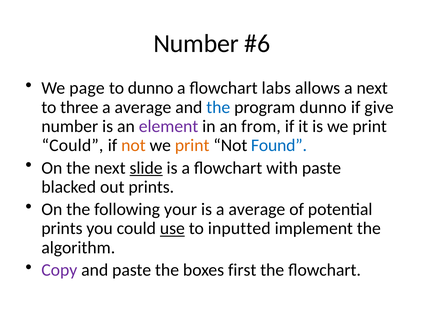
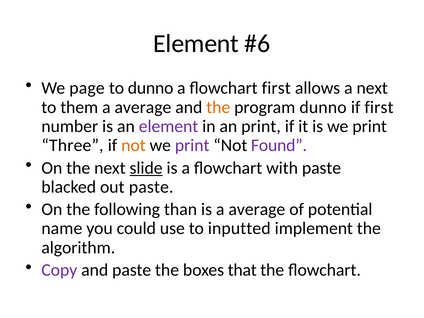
Number at (196, 44): Number -> Element
flowchart labs: labs -> first
three: three -> them
the at (218, 107) colour: blue -> orange
if give: give -> first
an from: from -> print
Could at (72, 145): Could -> Three
print at (192, 145) colour: orange -> purple
Found colour: blue -> purple
out prints: prints -> paste
your: your -> than
prints at (62, 228): prints -> name
use underline: present -> none
first: first -> that
